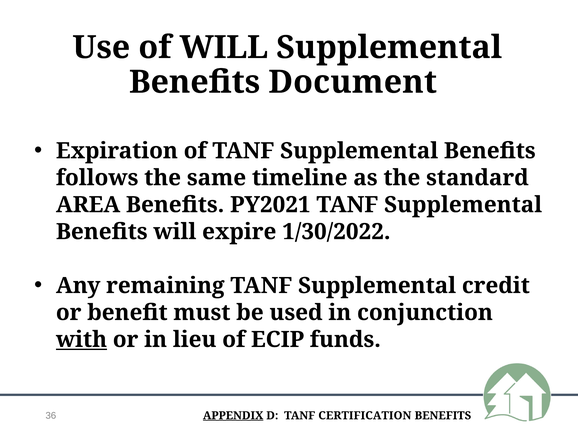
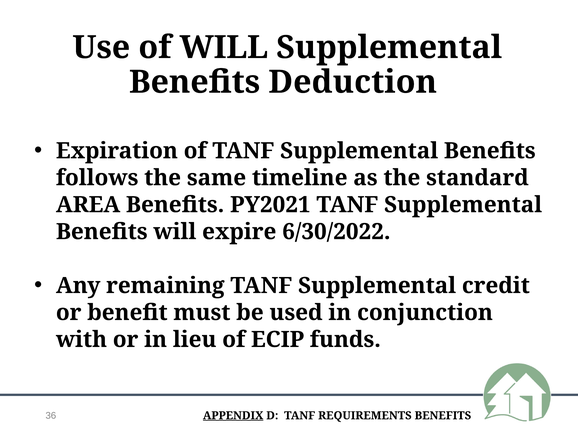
Document: Document -> Deduction
1/30/2022: 1/30/2022 -> 6/30/2022
with underline: present -> none
CERTIFICATION: CERTIFICATION -> REQUIREMENTS
